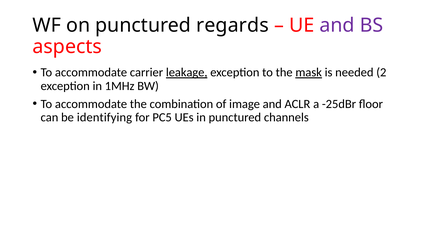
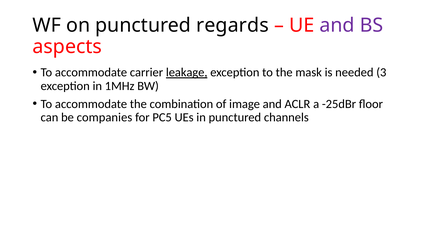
mask underline: present -> none
2: 2 -> 3
identifying: identifying -> companies
